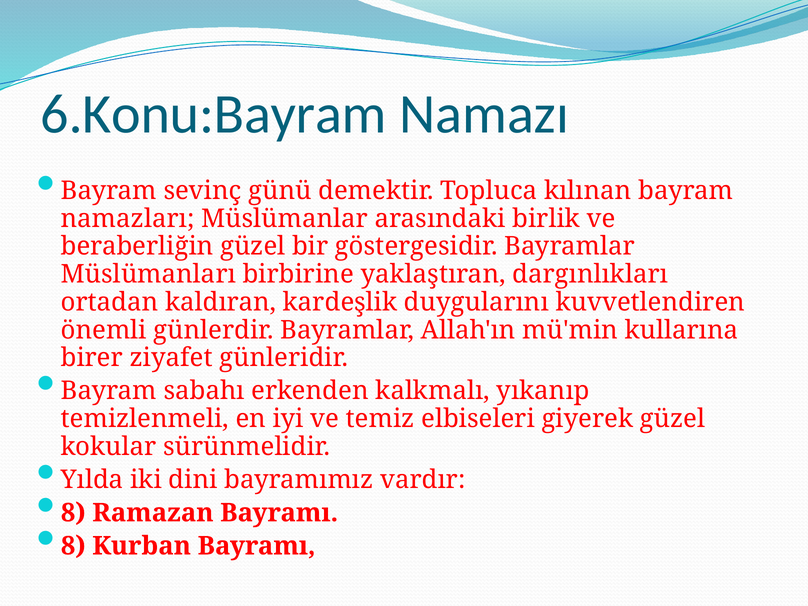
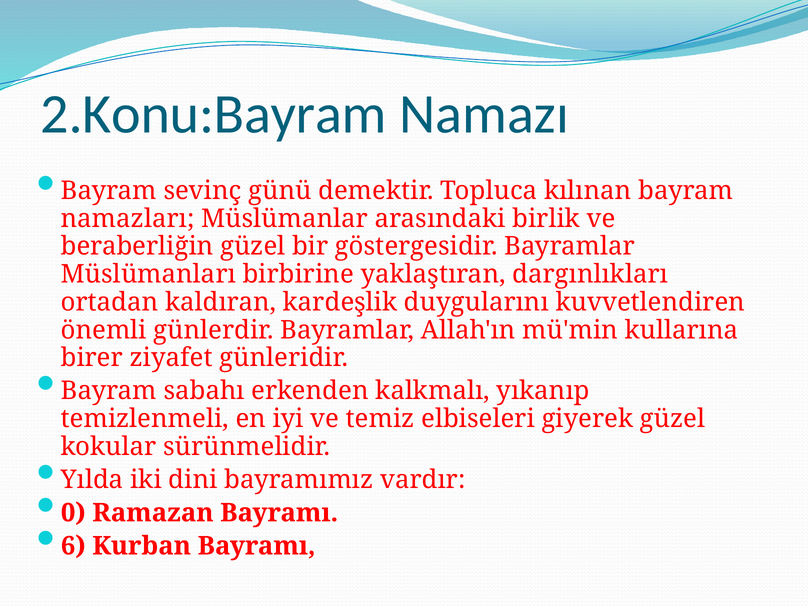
6.Konu:Bayram: 6.Konu:Bayram -> 2.Konu:Bayram
8 at (73, 513): 8 -> 0
8 at (73, 546): 8 -> 6
